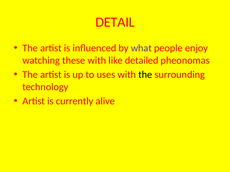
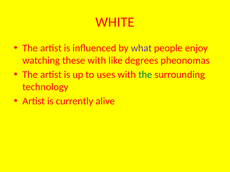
DETAIL: DETAIL -> WHITE
detailed: detailed -> degrees
the at (145, 75) colour: black -> green
